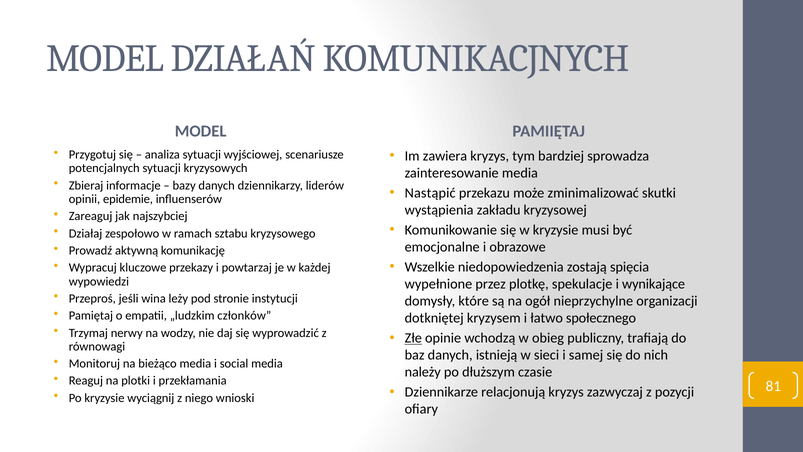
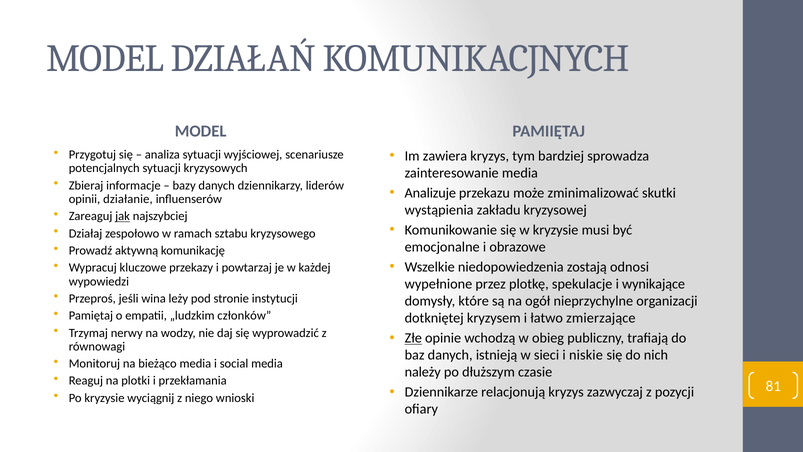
Nastąpić: Nastąpić -> Analizuje
epidemie: epidemie -> działanie
jak underline: none -> present
spięcia: spięcia -> odnosi
społecznego: społecznego -> zmierzające
samej: samej -> niskie
